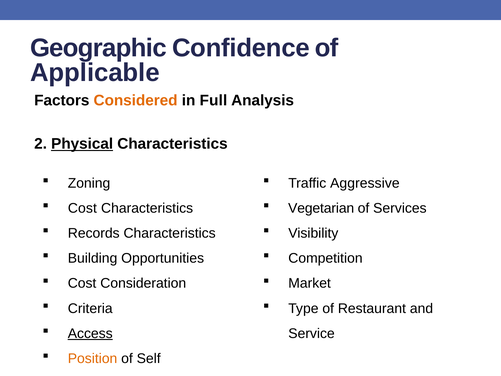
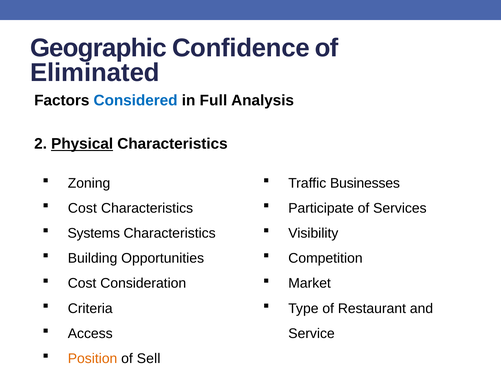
Applicable: Applicable -> Eliminated
Considered colour: orange -> blue
Aggressive: Aggressive -> Businesses
Vegetarian: Vegetarian -> Participate
Records: Records -> Systems
Access underline: present -> none
Self: Self -> Sell
